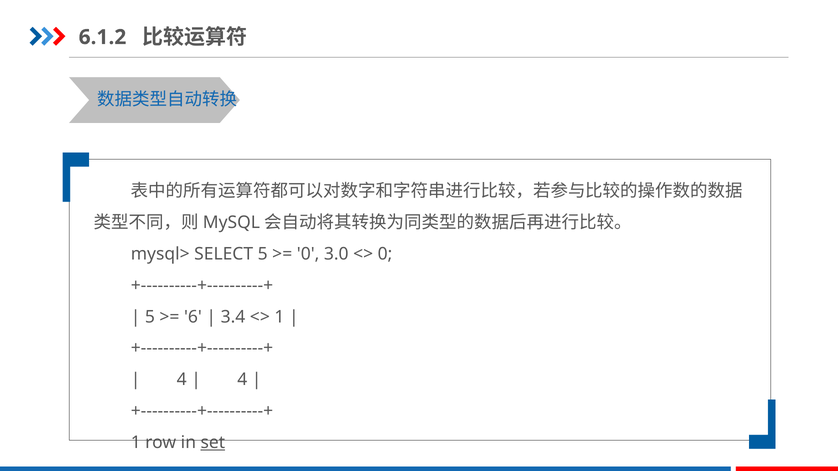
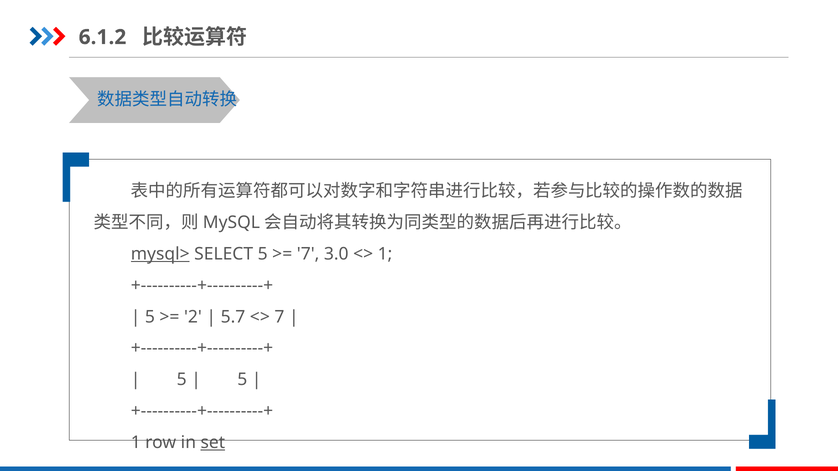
mysql> underline: none -> present
0 at (308, 254): 0 -> 7
0 at (385, 254): 0 -> 1
6: 6 -> 2
3.4: 3.4 -> 5.7
1 at (279, 317): 1 -> 7
4 at (182, 380): 4 -> 5
4 at (242, 380): 4 -> 5
